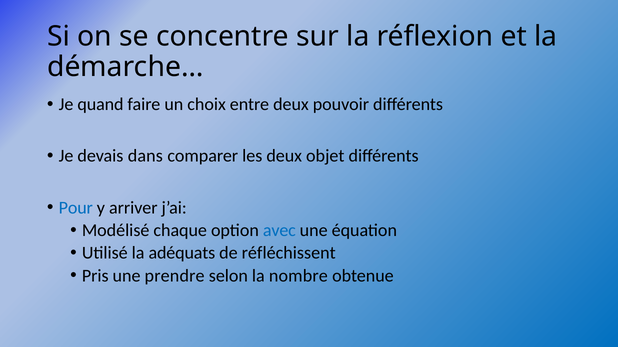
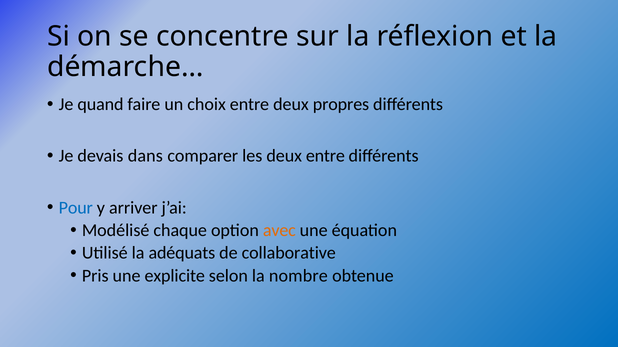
pouvoir: pouvoir -> propres
deux objet: objet -> entre
avec colour: blue -> orange
réfléchissent: réfléchissent -> collaborative
prendre: prendre -> explicite
